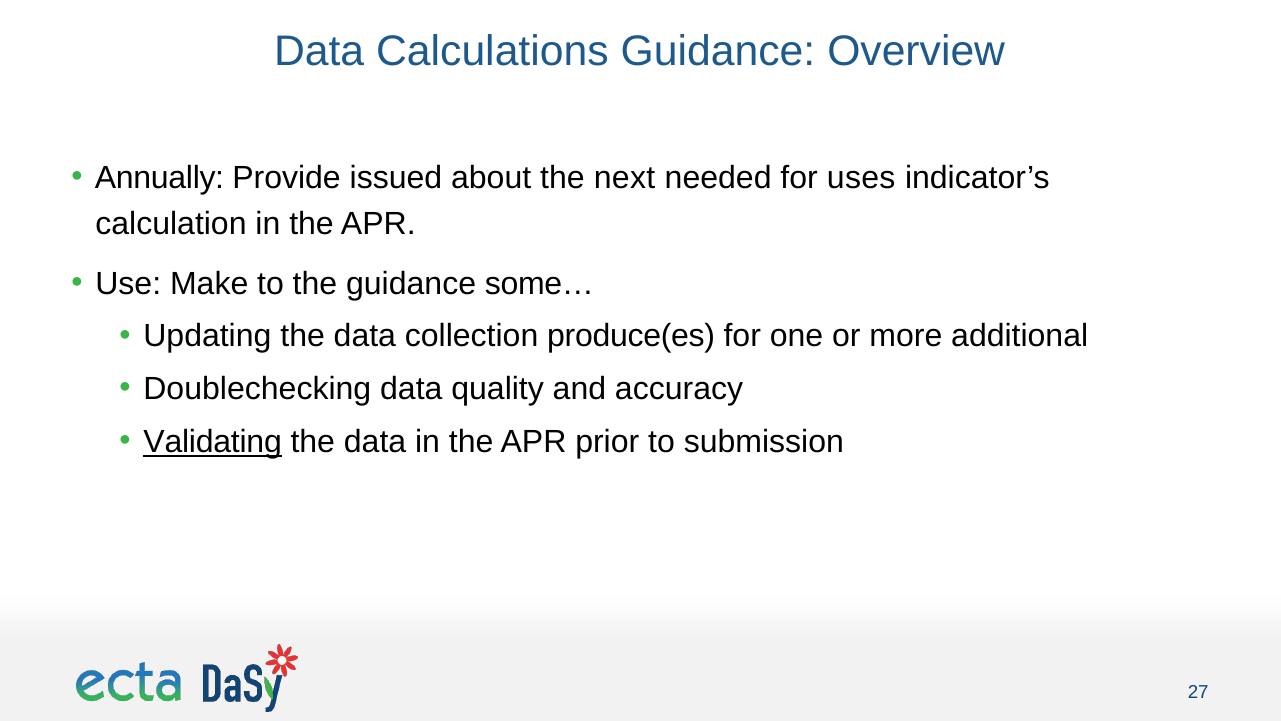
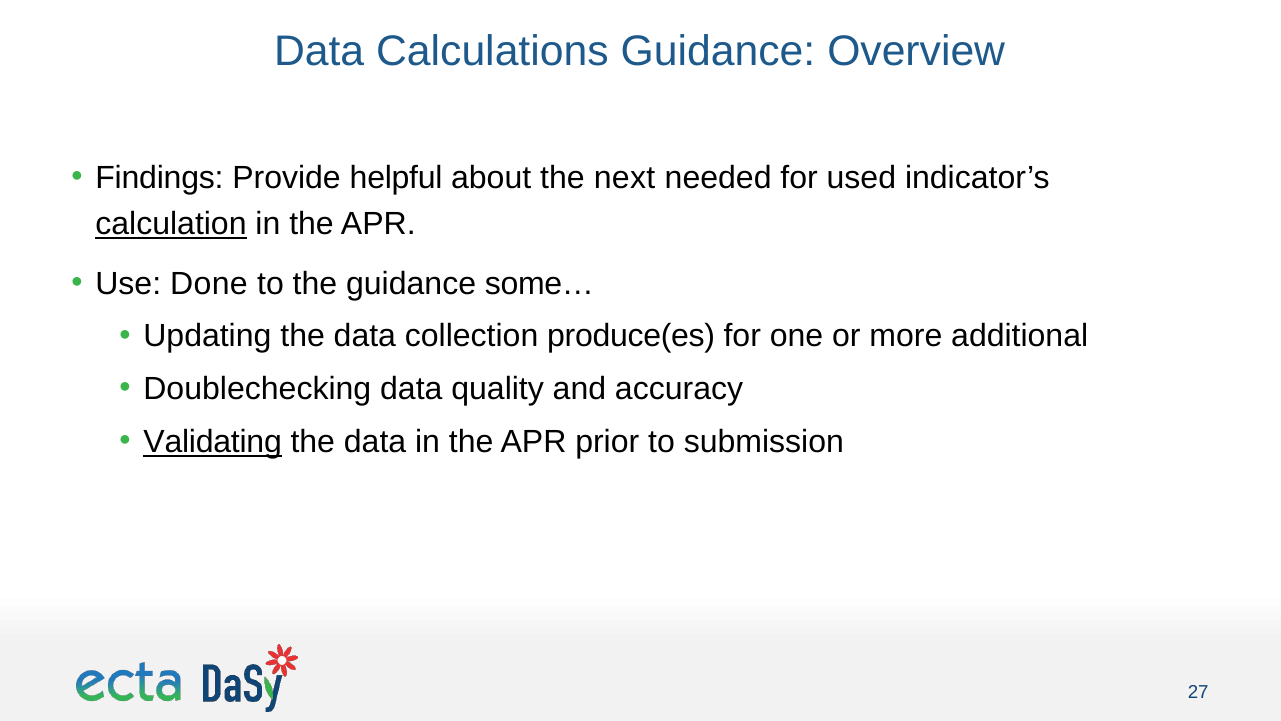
Annually: Annually -> Findings
issued: issued -> helpful
uses: uses -> used
calculation underline: none -> present
Make: Make -> Done
